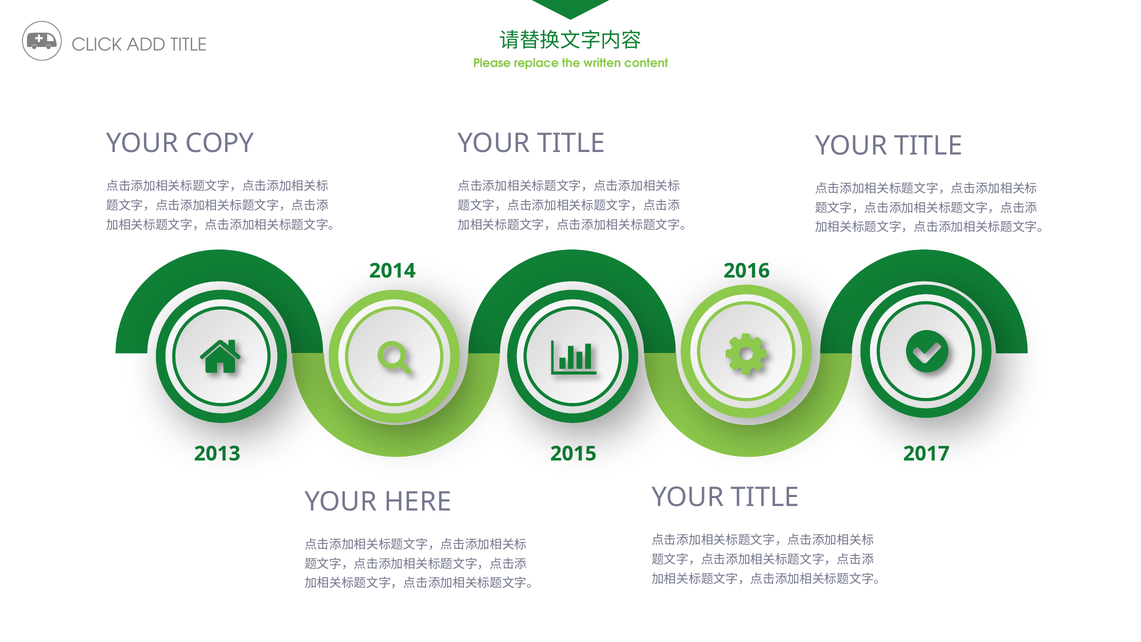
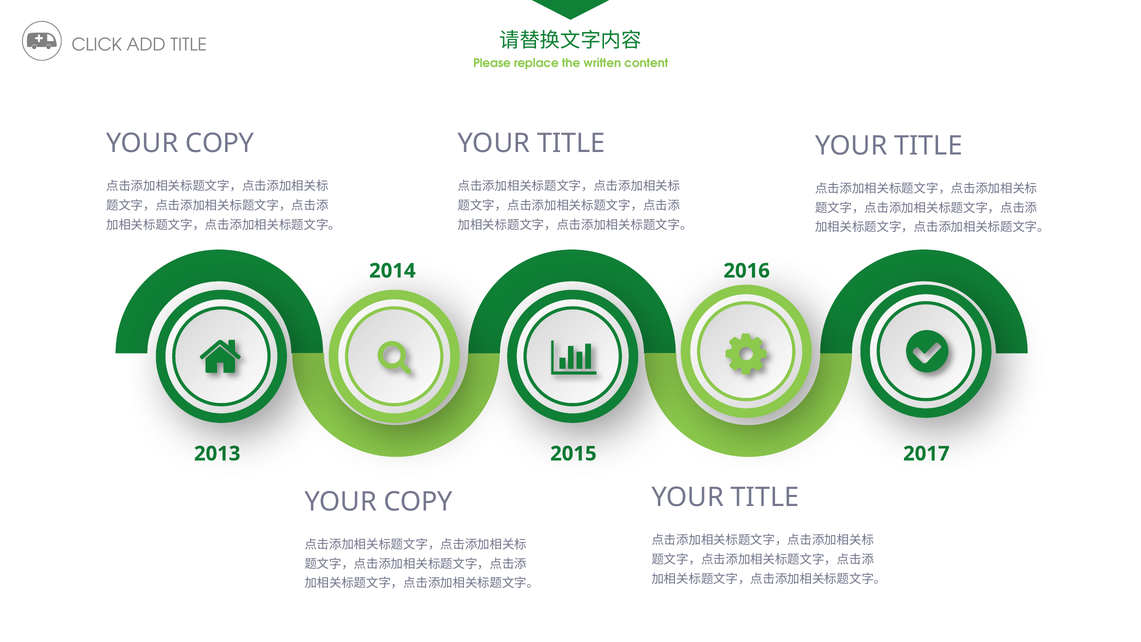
HERE at (418, 502): HERE -> COPY
